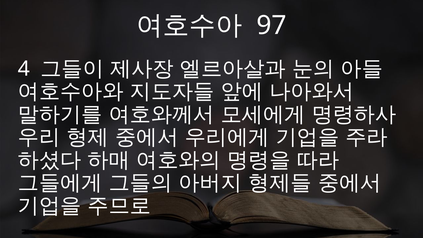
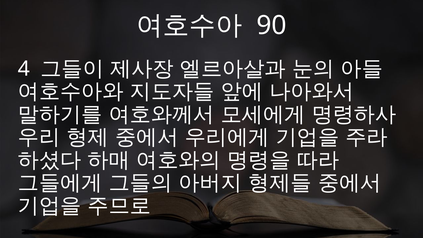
97: 97 -> 90
